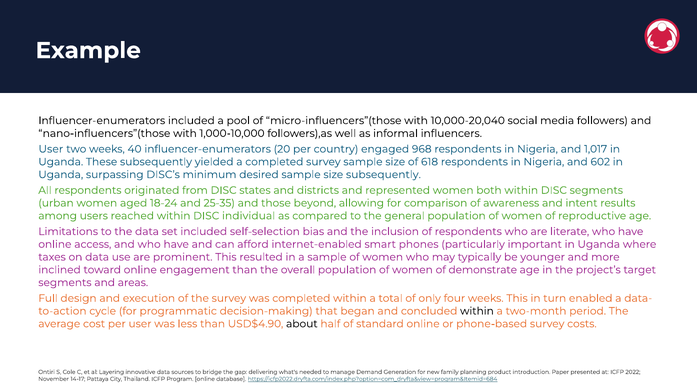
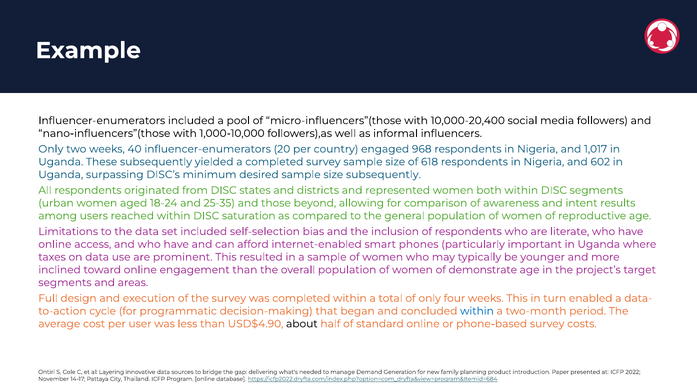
10,000-20,040: 10,000-20,040 -> 10,000-20,400
User at (51, 149): User -> Only
individual: individual -> saturation
within at (477, 311) colour: black -> blue
